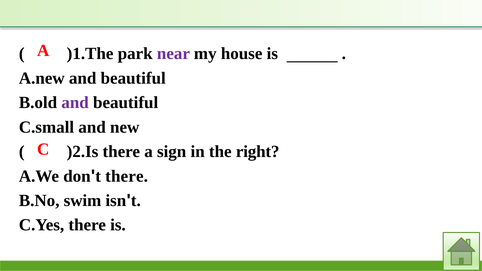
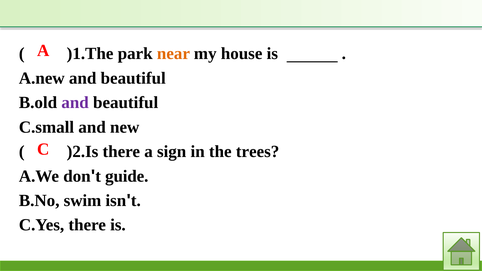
near colour: purple -> orange
right: right -> trees
there at (127, 176): there -> guide
